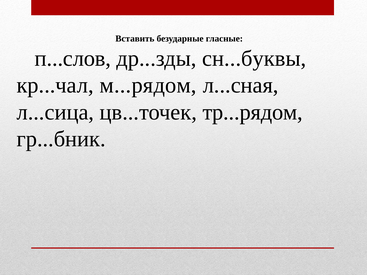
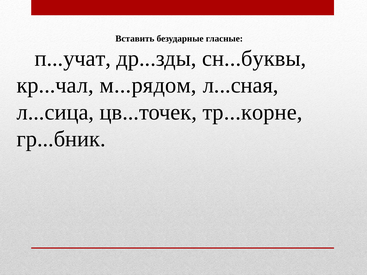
п...слов: п...слов -> п...учат
тр...рядом: тр...рядом -> тр...корне
